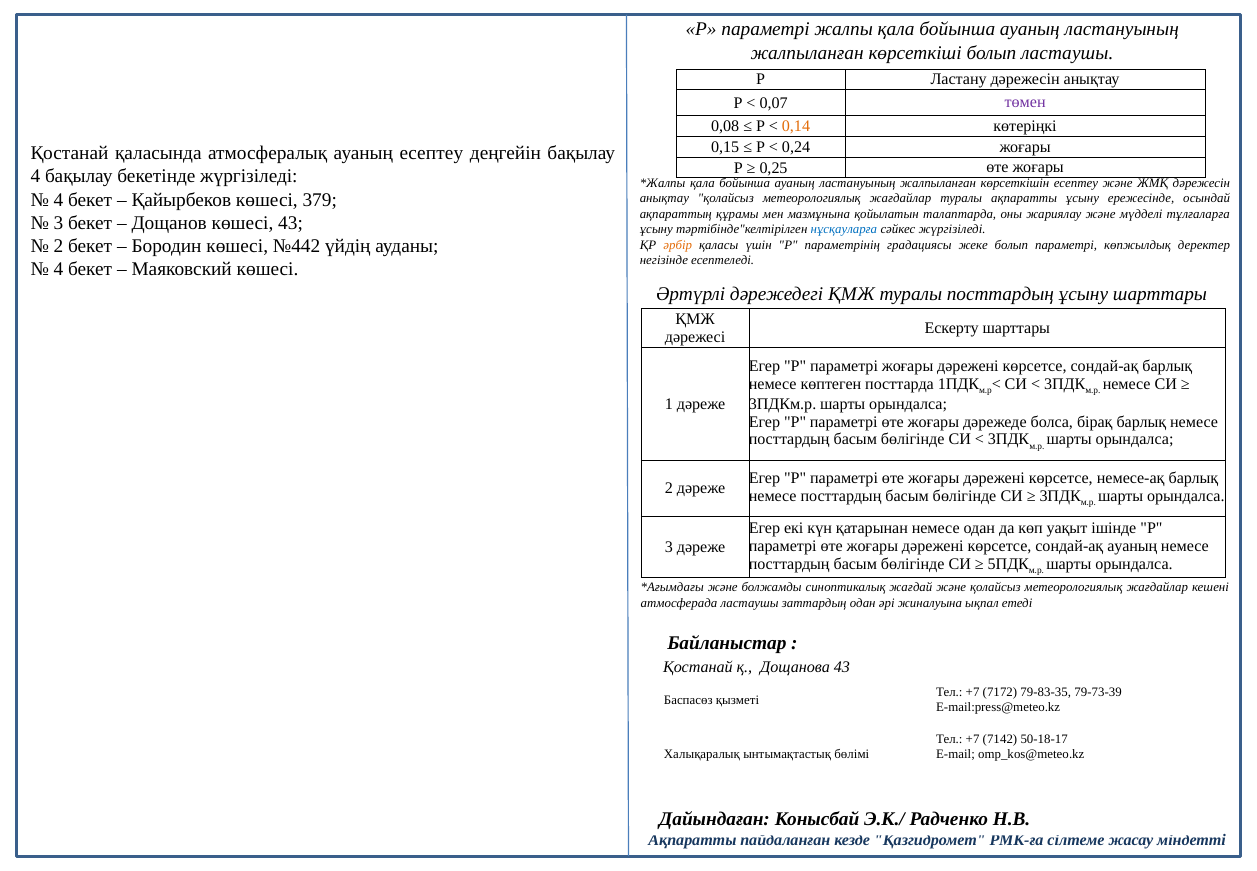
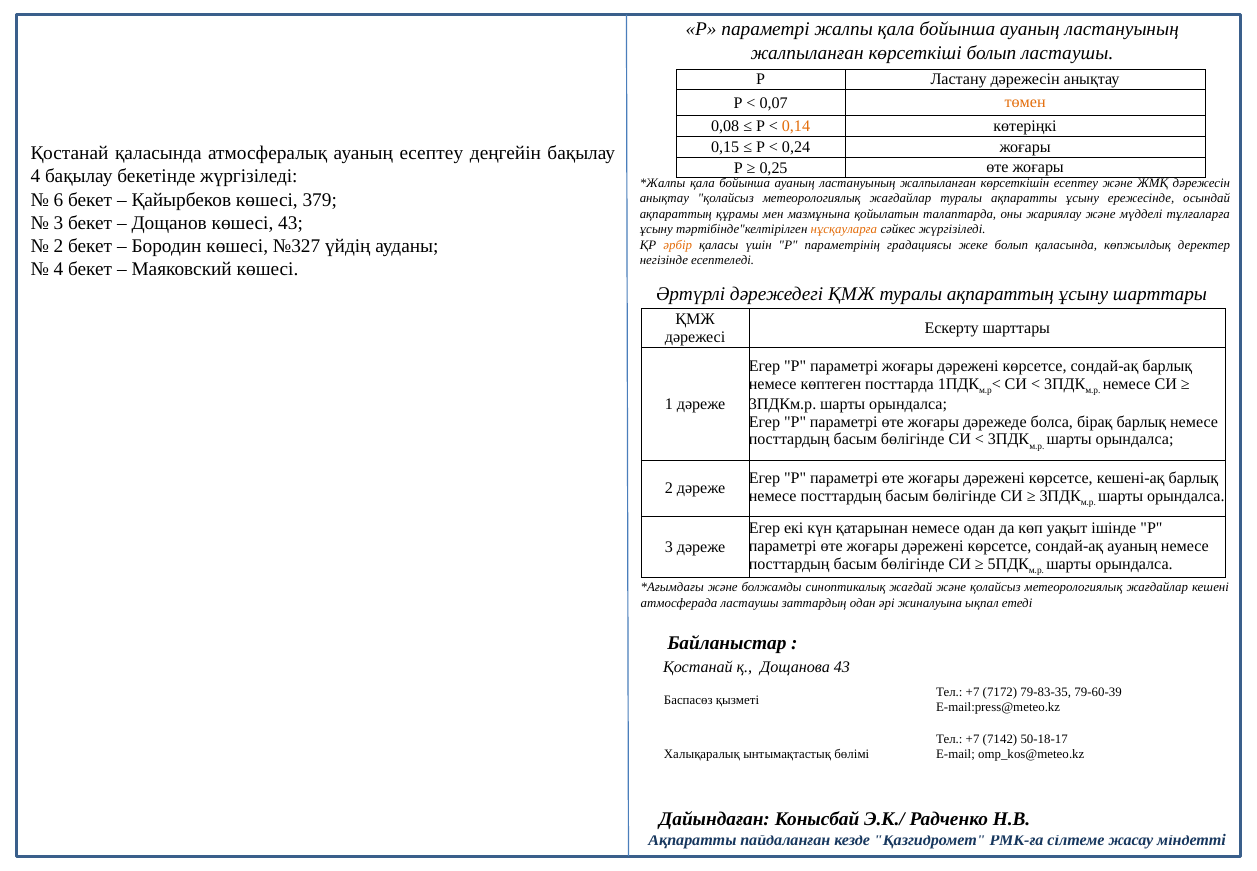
төмен colour: purple -> orange
4 at (59, 200): 4 -> 6
нұсқауларға colour: blue -> orange
№442: №442 -> №327
болып параметрі: параметрі -> қаласында
туралы посттардың: посттардың -> ақпараттың
немесе-ақ: немесе-ақ -> кешені-ақ
79-73-39: 79-73-39 -> 79-60-39
